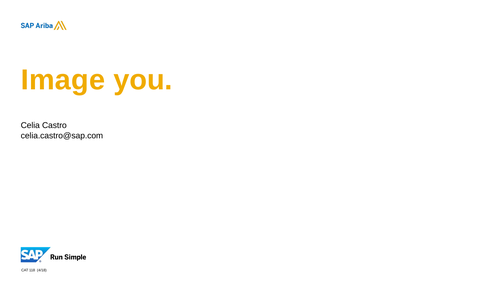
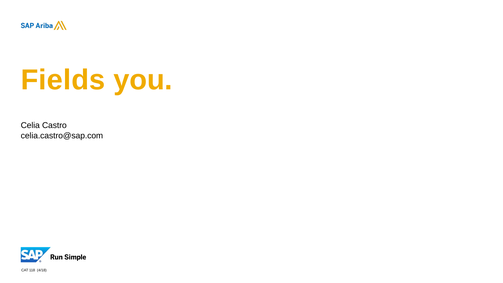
Image: Image -> Fields
